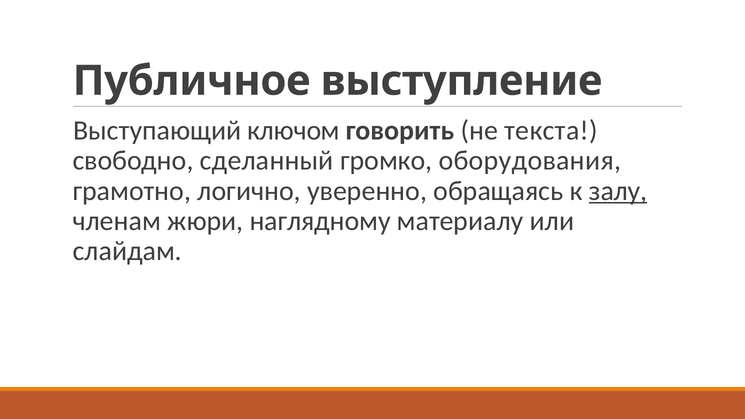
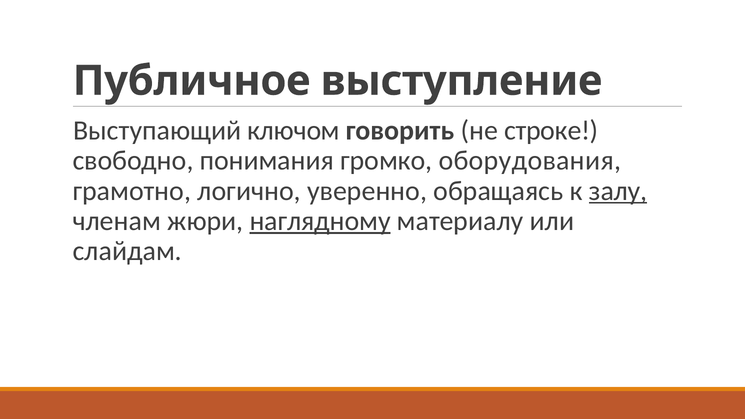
текста: текста -> строке
сделанный: сделанный -> понимания
наглядному underline: none -> present
